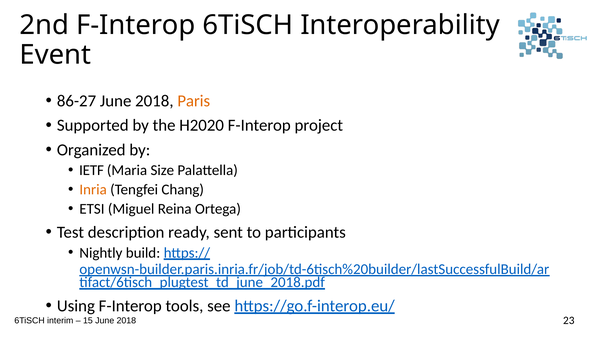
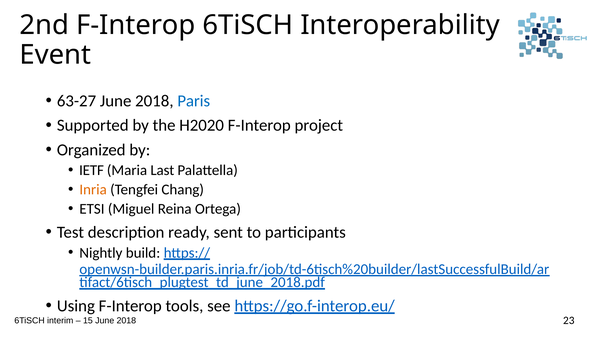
86-27: 86-27 -> 63-27
Paris colour: orange -> blue
Size: Size -> Last
